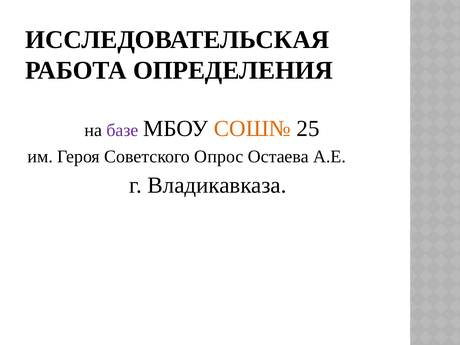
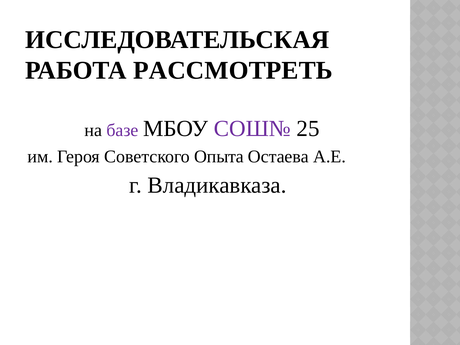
ОПРЕДЕЛЕНИЯ: ОПРЕДЕЛЕНИЯ -> РАССМОТРЕТЬ
СОШ№ colour: orange -> purple
Опрос: Опрос -> Опыта
